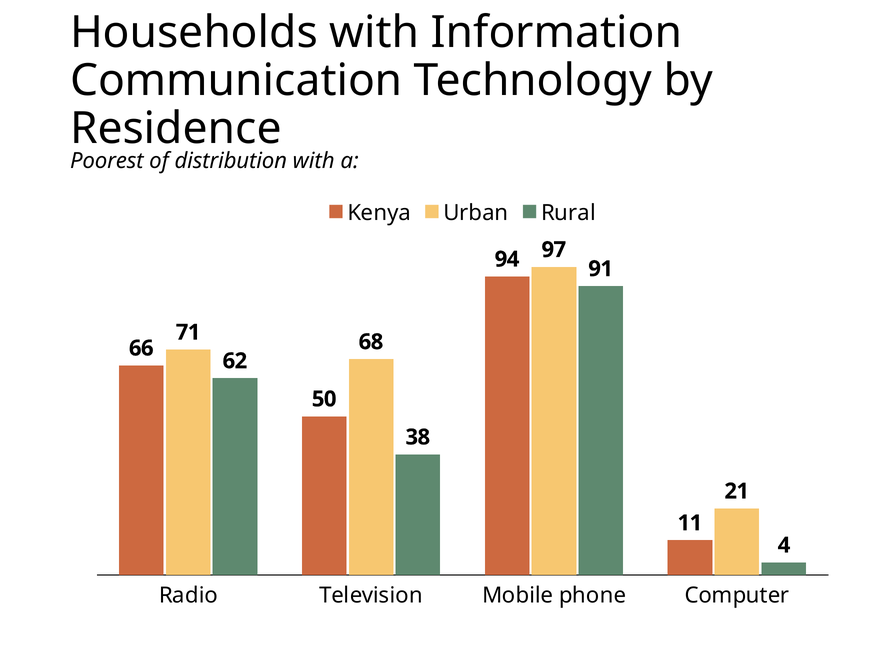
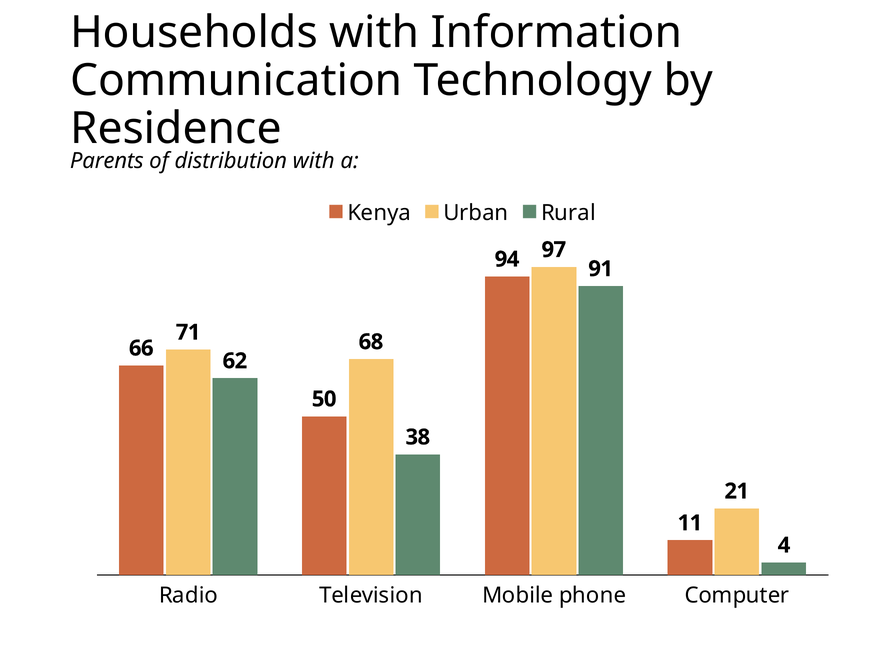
Poorest: Poorest -> Parents
